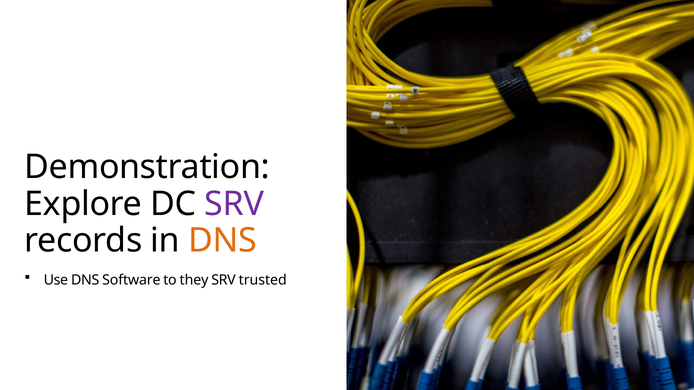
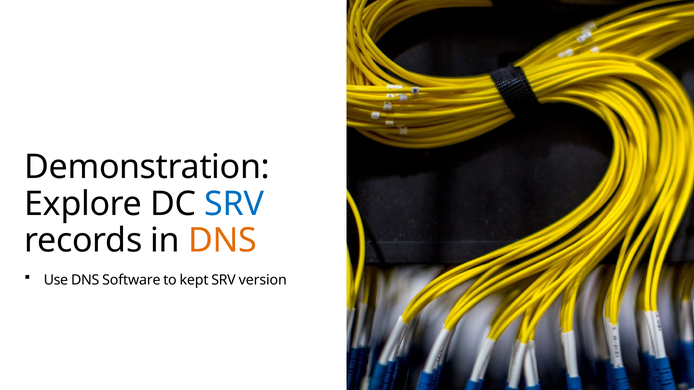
SRV at (234, 204) colour: purple -> blue
they: they -> kept
trusted: trusted -> version
